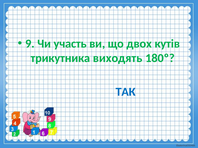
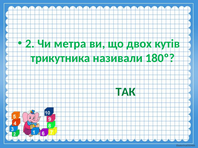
9: 9 -> 2
участь: участь -> метра
виходять: виходять -> називали
ТАК colour: blue -> green
